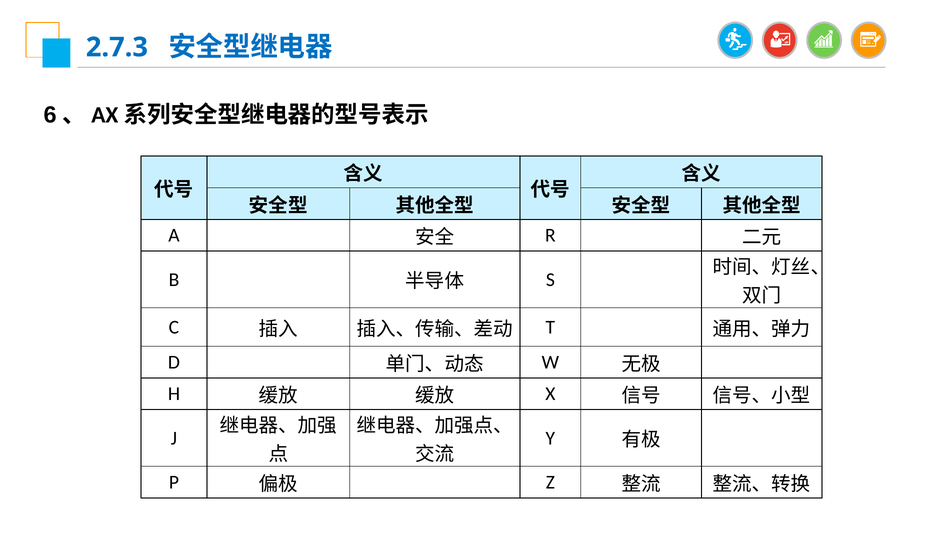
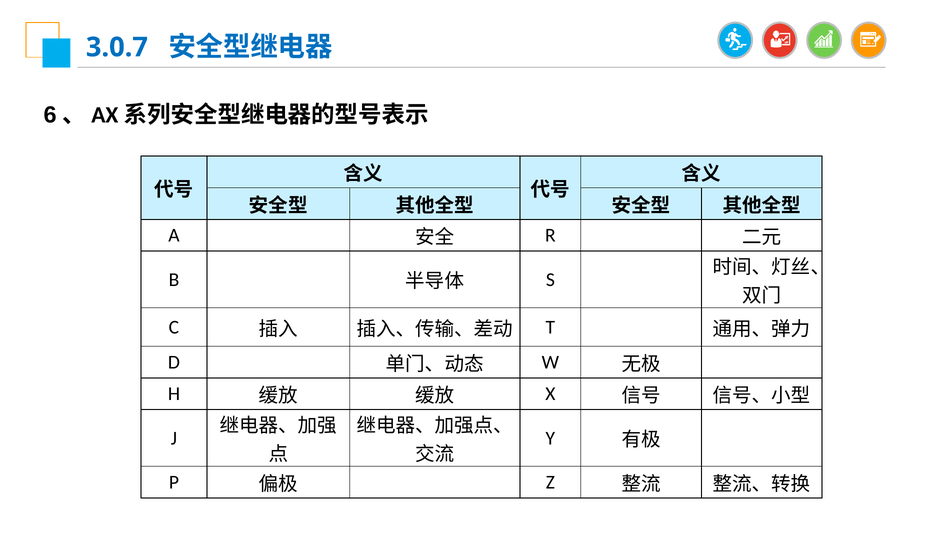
2.7.3: 2.7.3 -> 3.0.7
